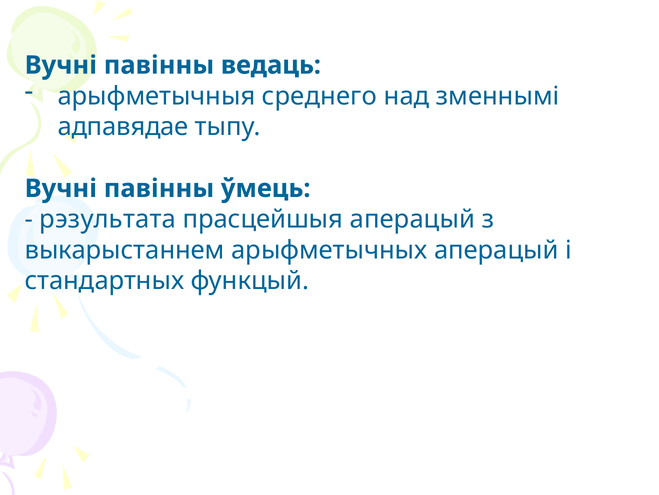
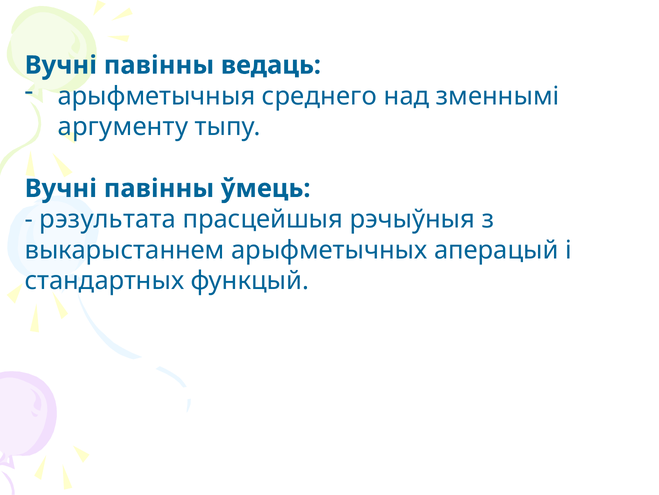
адпавядае: адпавядае -> аргументу
прасцейшыя аперацый: аперацый -> рэчыўныя
